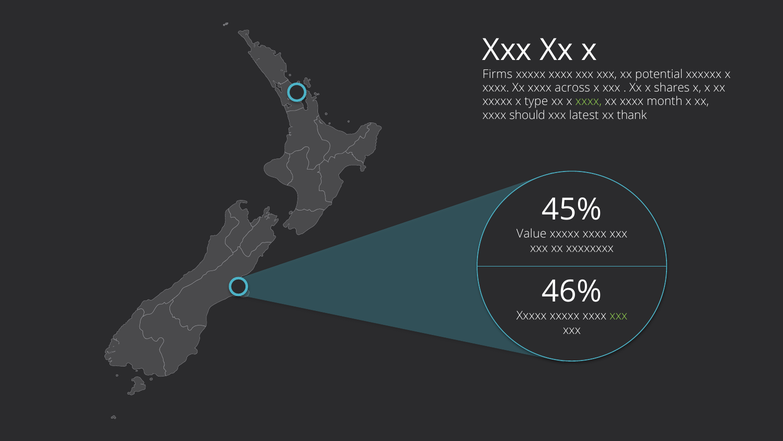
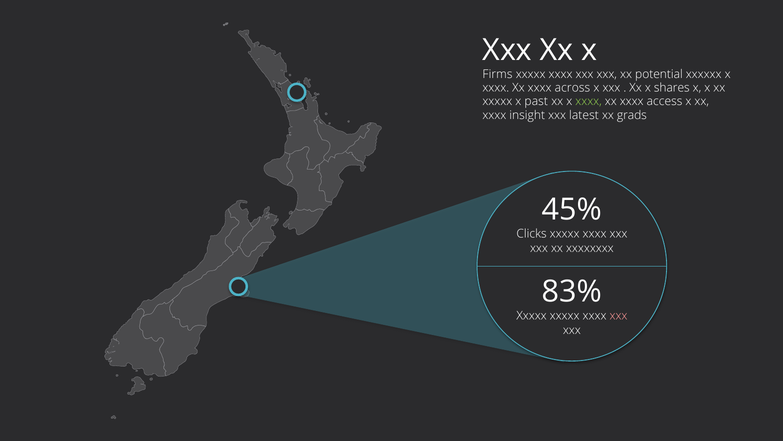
type: type -> past
month: month -> access
should: should -> insight
thank: thank -> grads
Value: Value -> Clicks
46%: 46% -> 83%
xxx at (618, 316) colour: light green -> pink
